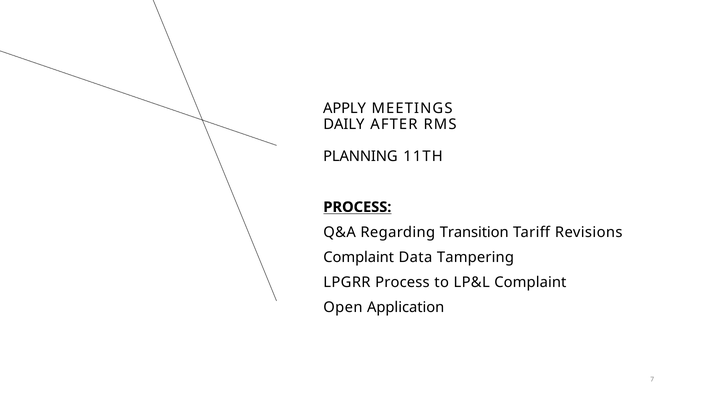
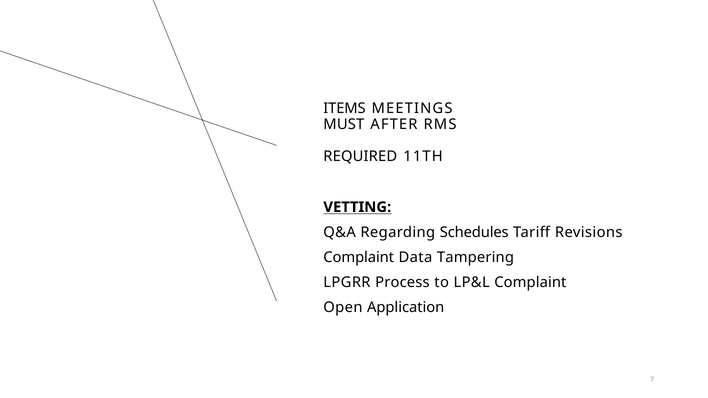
APPLY: APPLY -> ITEMS
DAILY: DAILY -> MUST
PLANNING: PLANNING -> REQUIRED
PROCESS at (357, 207): PROCESS -> VETTING
Transition: Transition -> Schedules
